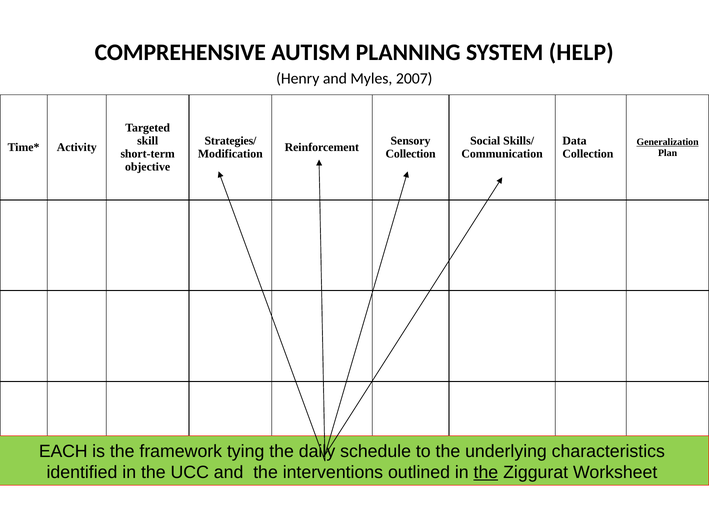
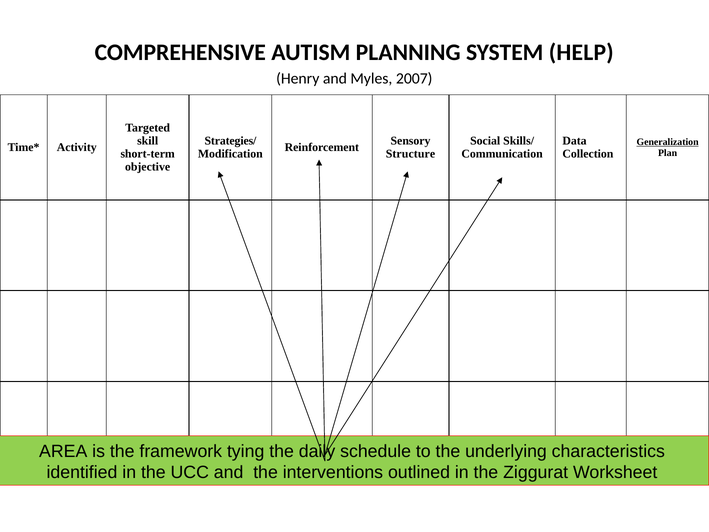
Collection at (411, 154): Collection -> Structure
EACH: EACH -> AREA
the at (486, 472) underline: present -> none
